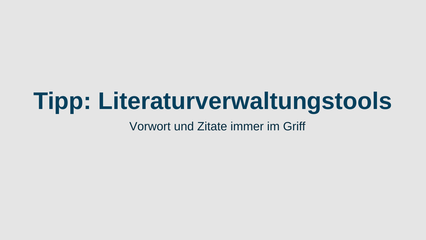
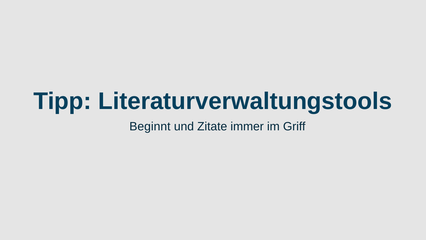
Vorwort: Vorwort -> Beginnt
